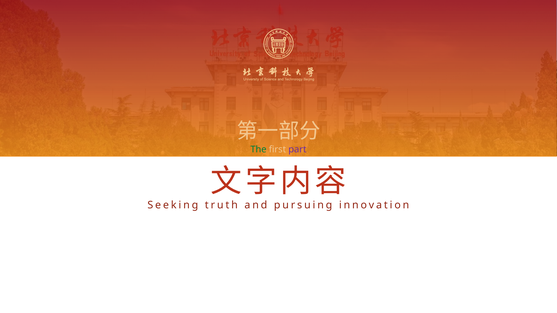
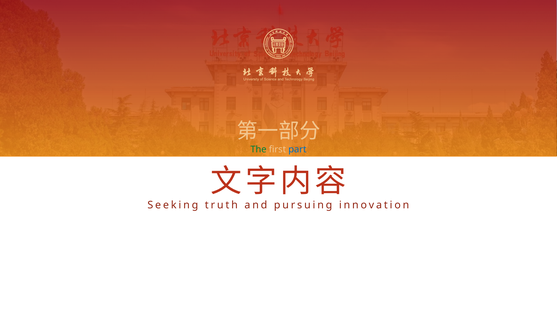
part colour: purple -> blue
